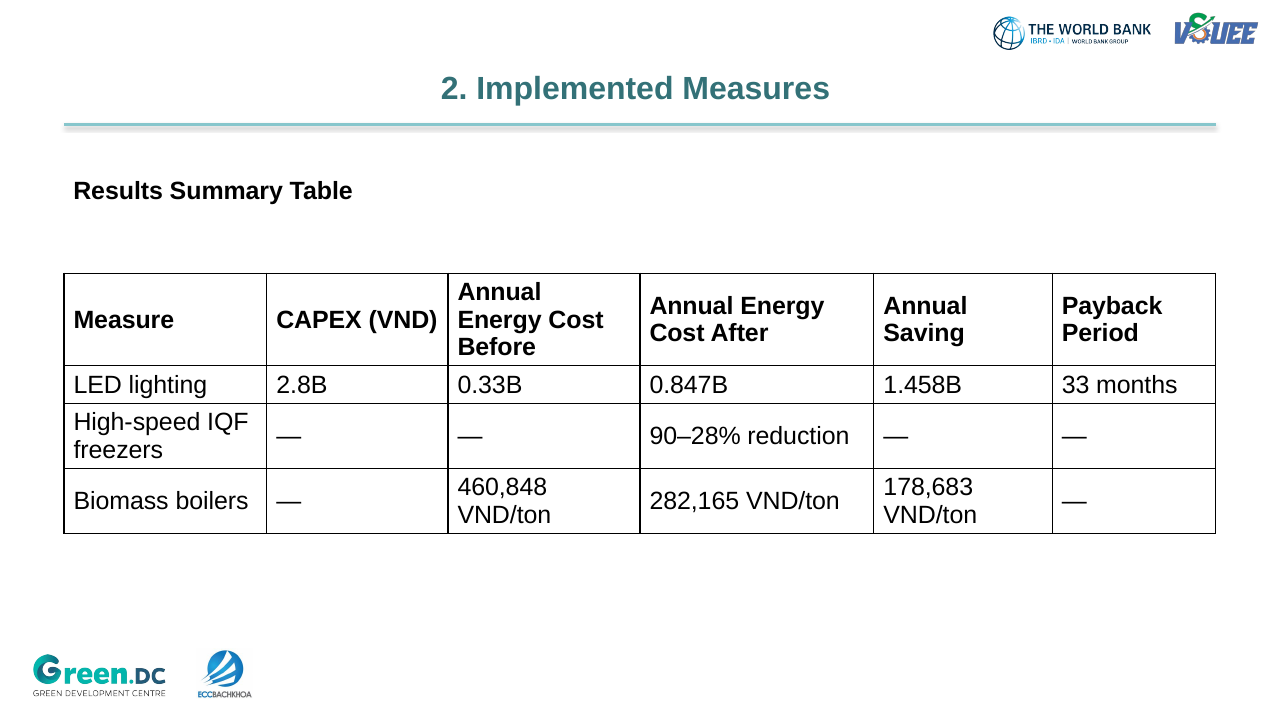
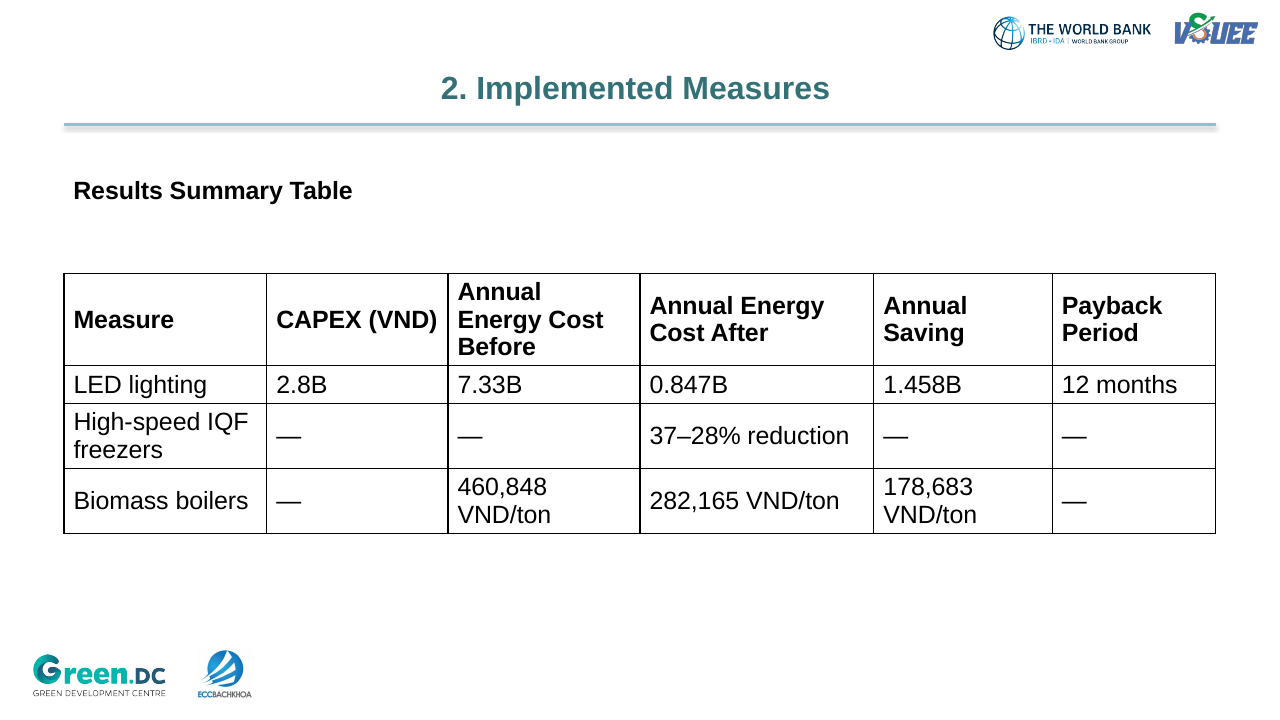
0.33B: 0.33B -> 7.33B
33: 33 -> 12
90–28%: 90–28% -> 37–28%
